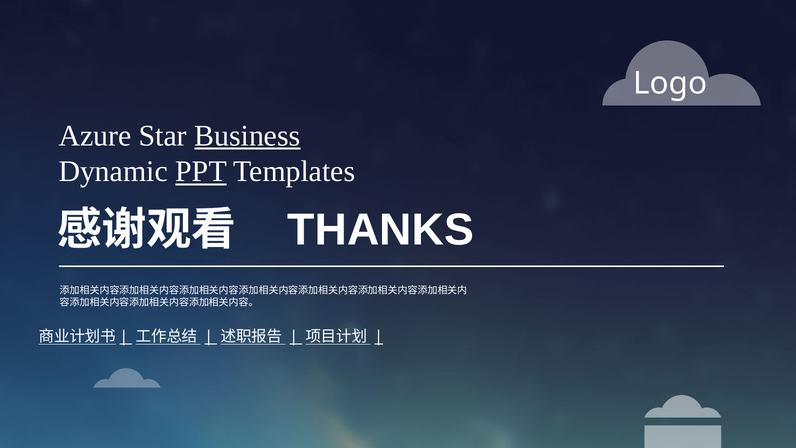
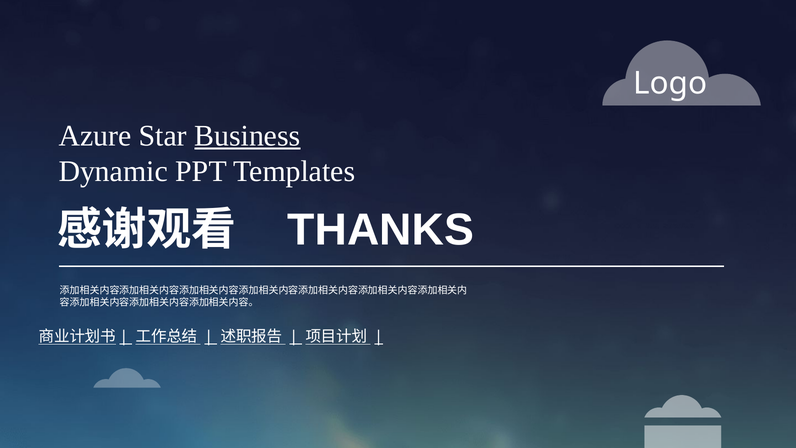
PPT underline: present -> none
